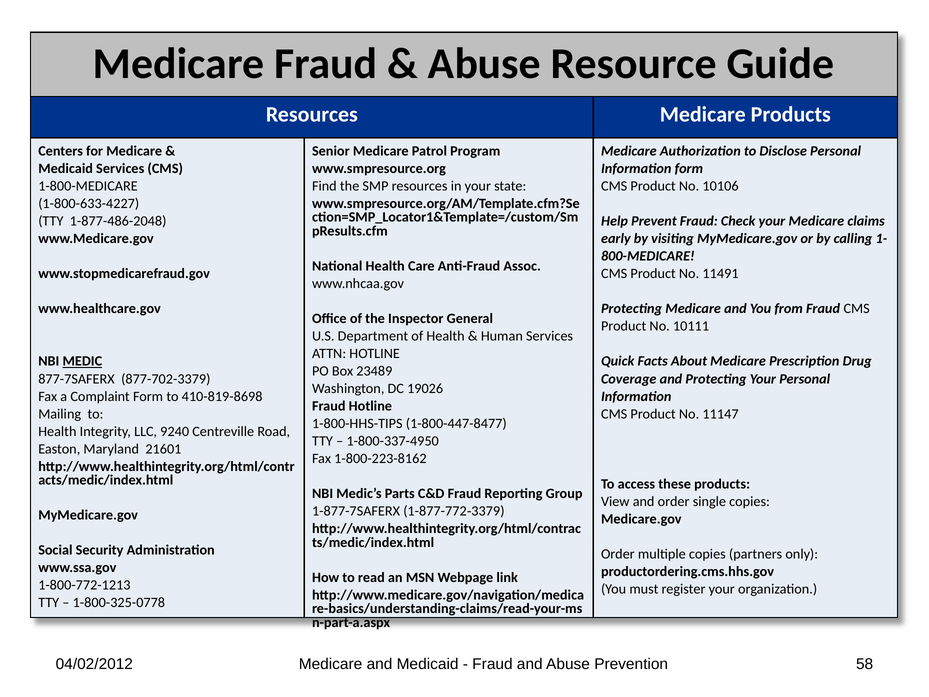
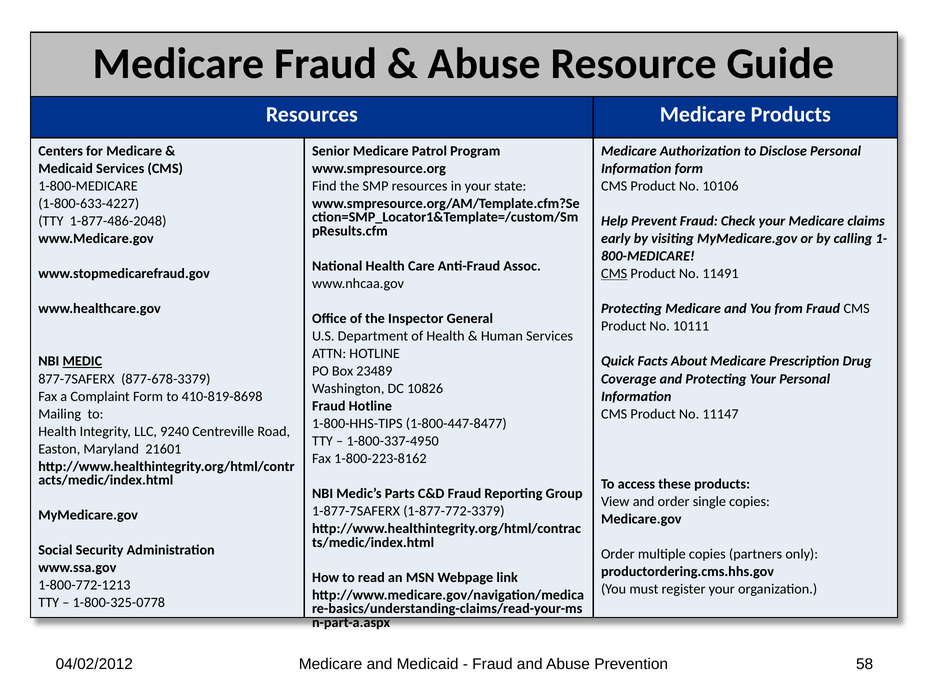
CMS at (614, 274) underline: none -> present
877-702-3379: 877-702-3379 -> 877-678-3379
19026: 19026 -> 10826
